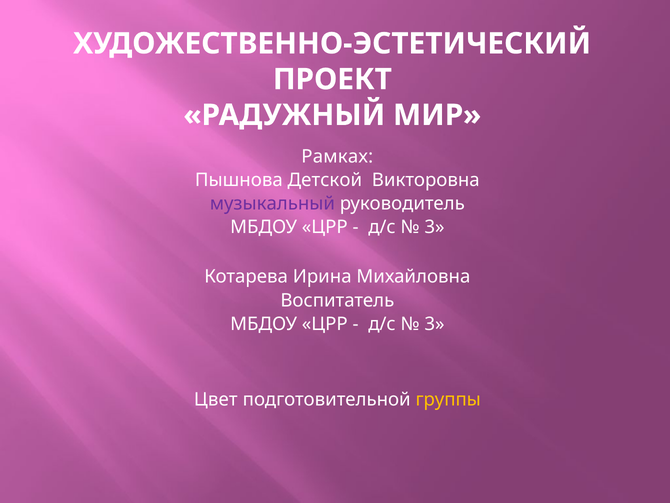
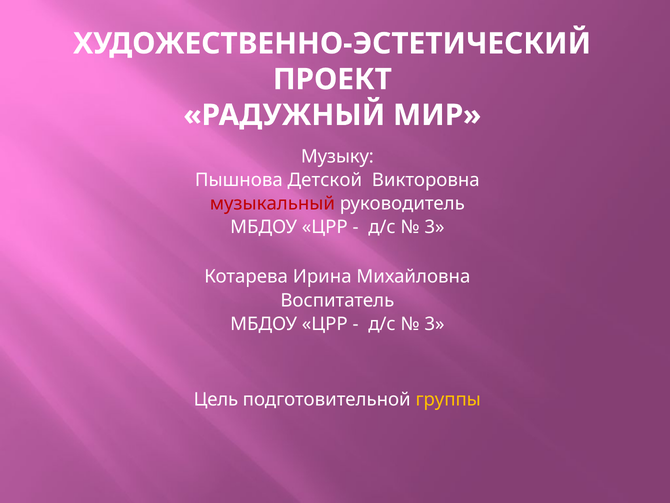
Рамках: Рамках -> Музыку
музыкальный colour: purple -> red
Цвет: Цвет -> Цель
